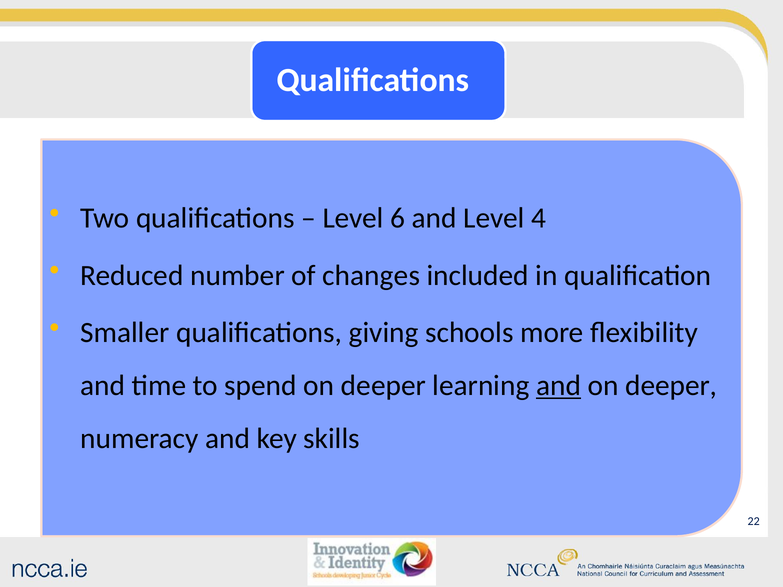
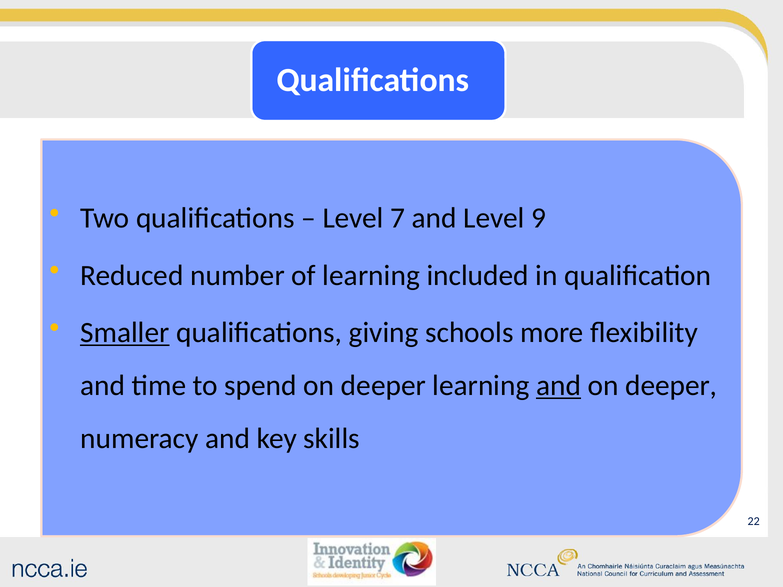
6: 6 -> 7
4: 4 -> 9
of changes: changes -> learning
Smaller underline: none -> present
